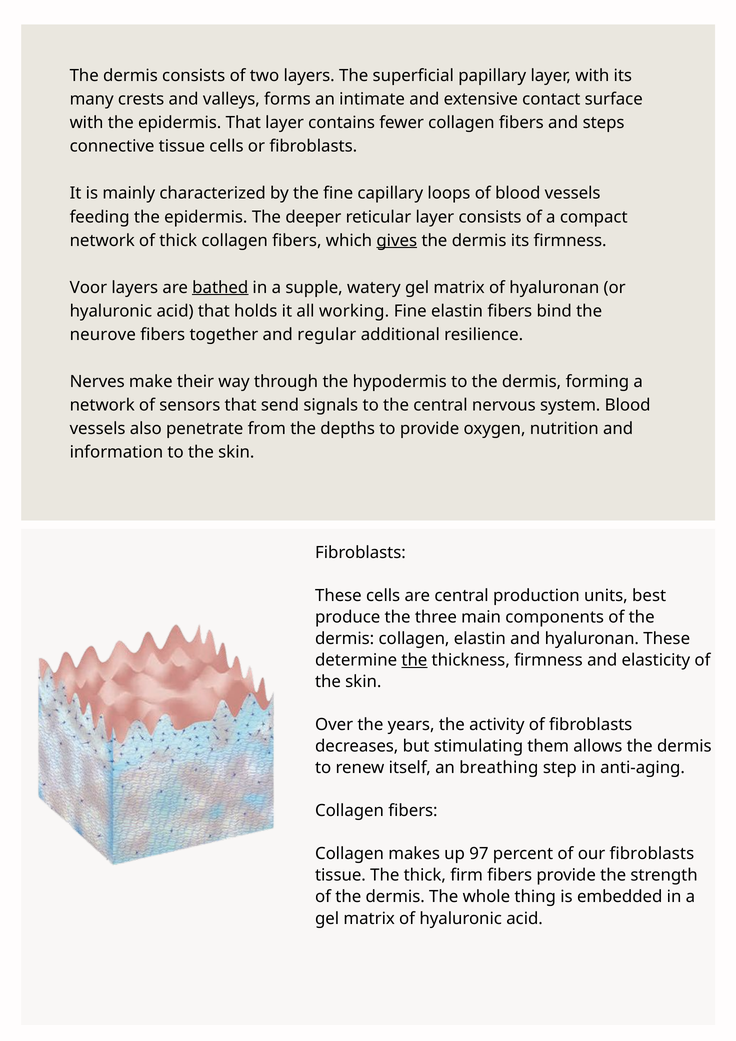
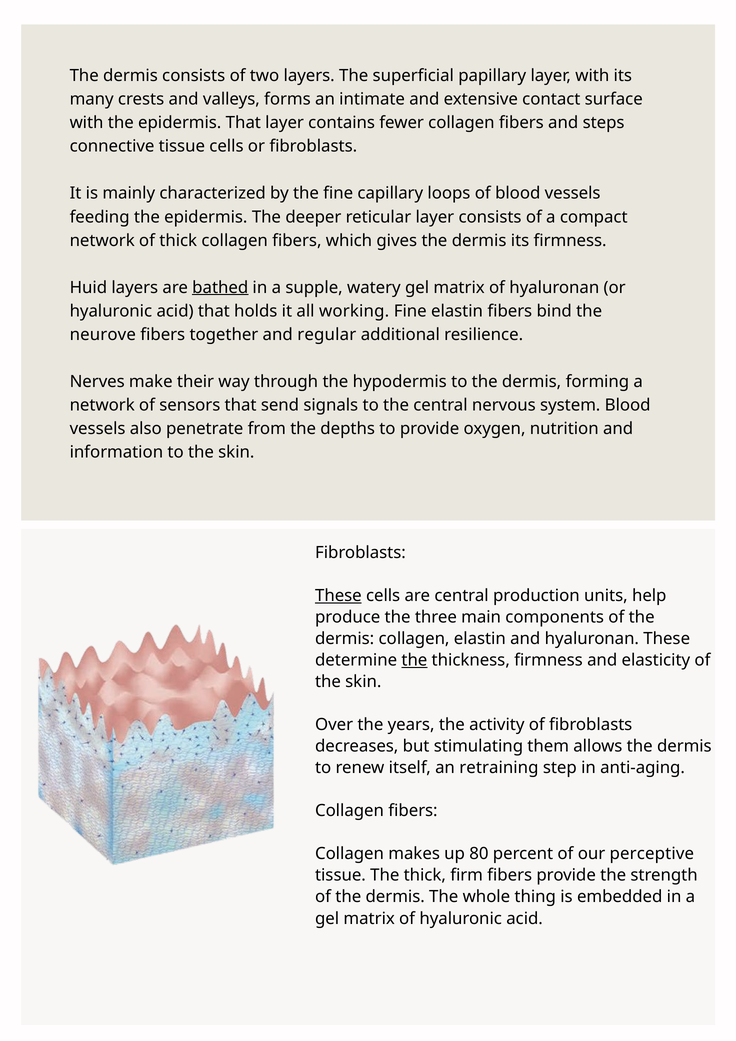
gives underline: present -> none
Voor: Voor -> Huid
These at (338, 596) underline: none -> present
best: best -> help
breathing: breathing -> retraining
97: 97 -> 80
our fibroblasts: fibroblasts -> perceptive
